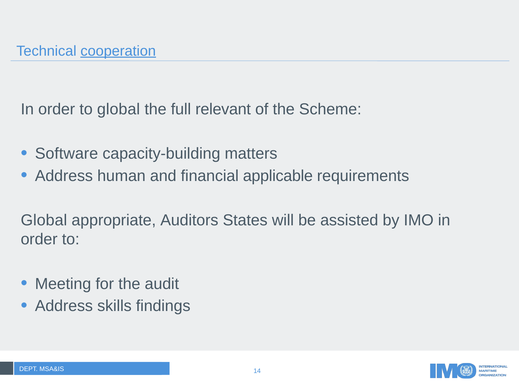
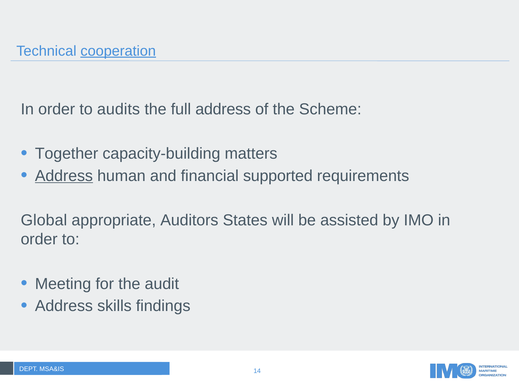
to global: global -> audits
full relevant: relevant -> address
Software: Software -> Together
Address at (64, 175) underline: none -> present
applicable: applicable -> supported
